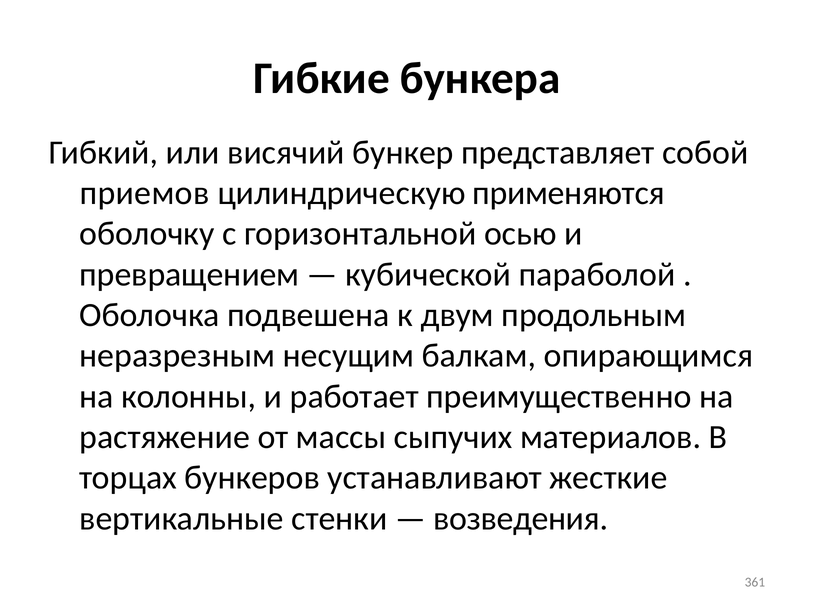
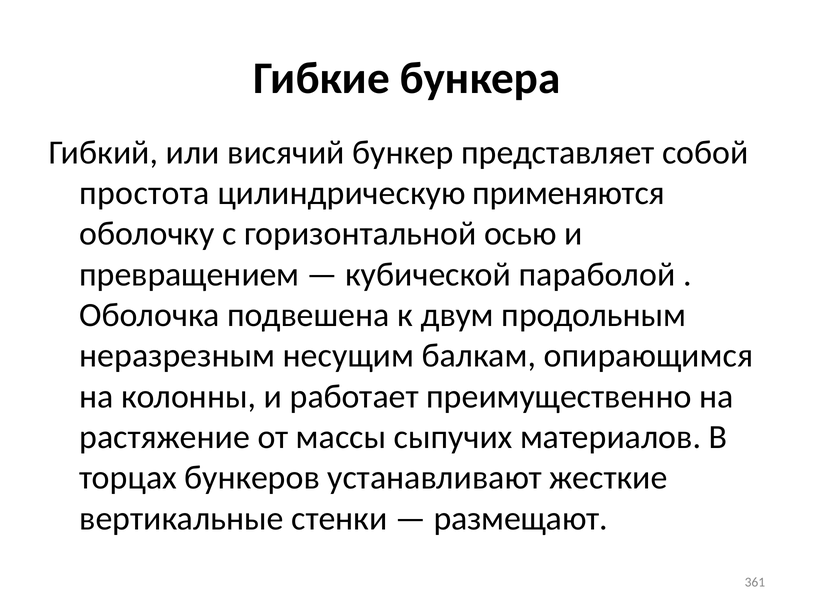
приемов: приемов -> простота
возведения: возведения -> размещают
